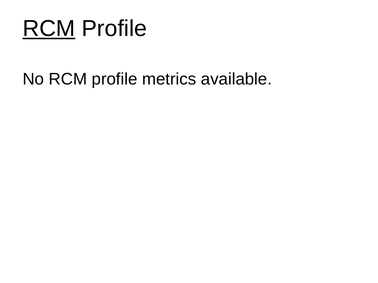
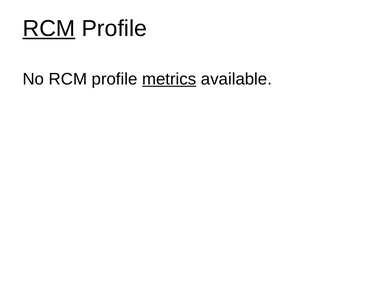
metrics underline: none -> present
